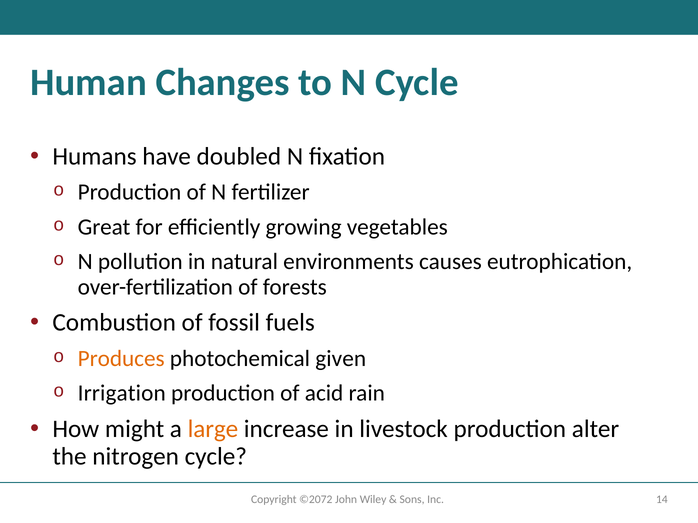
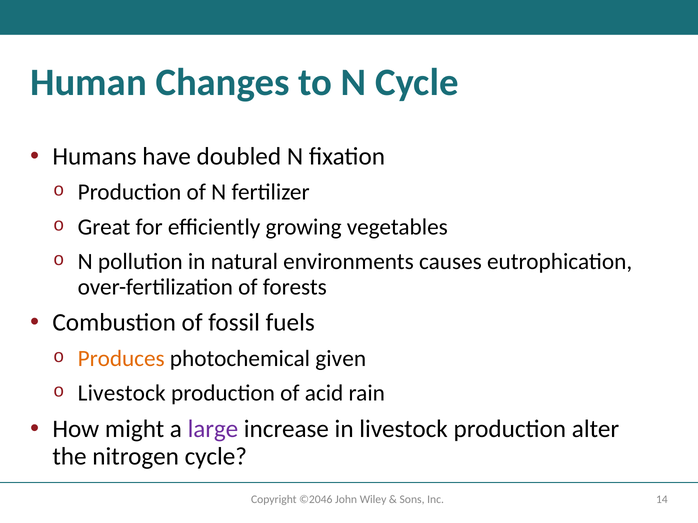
Irrigation at (122, 394): Irrigation -> Livestock
large colour: orange -> purple
©2072: ©2072 -> ©2046
